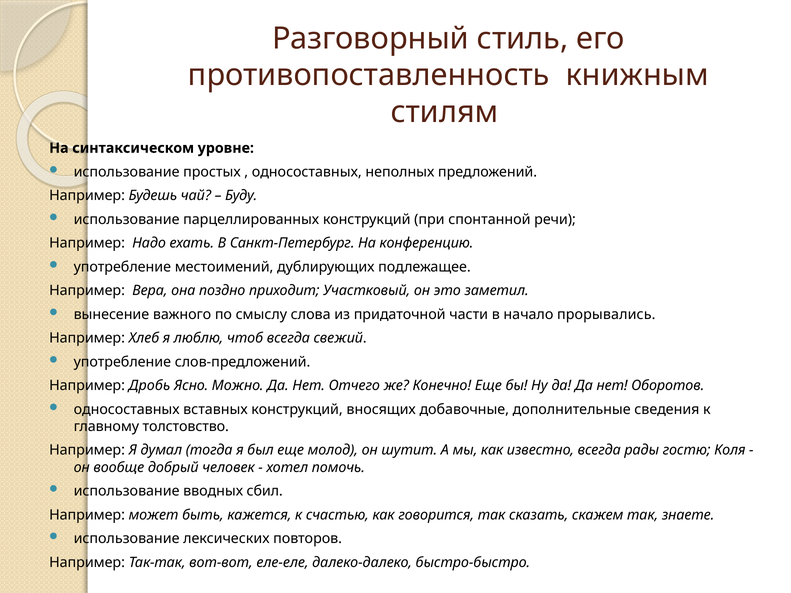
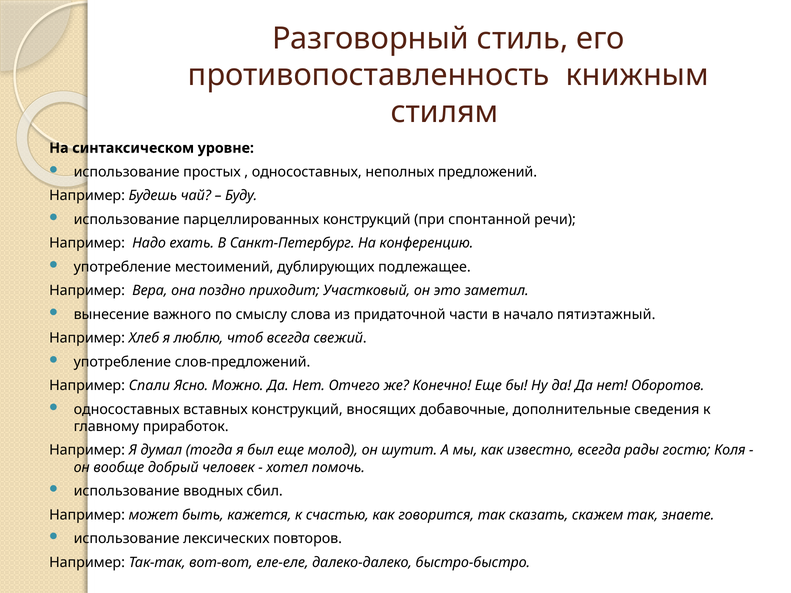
прорывались: прорывались -> пятиэтажный
Дробь: Дробь -> Спали
толстовство: толстовство -> приработок
